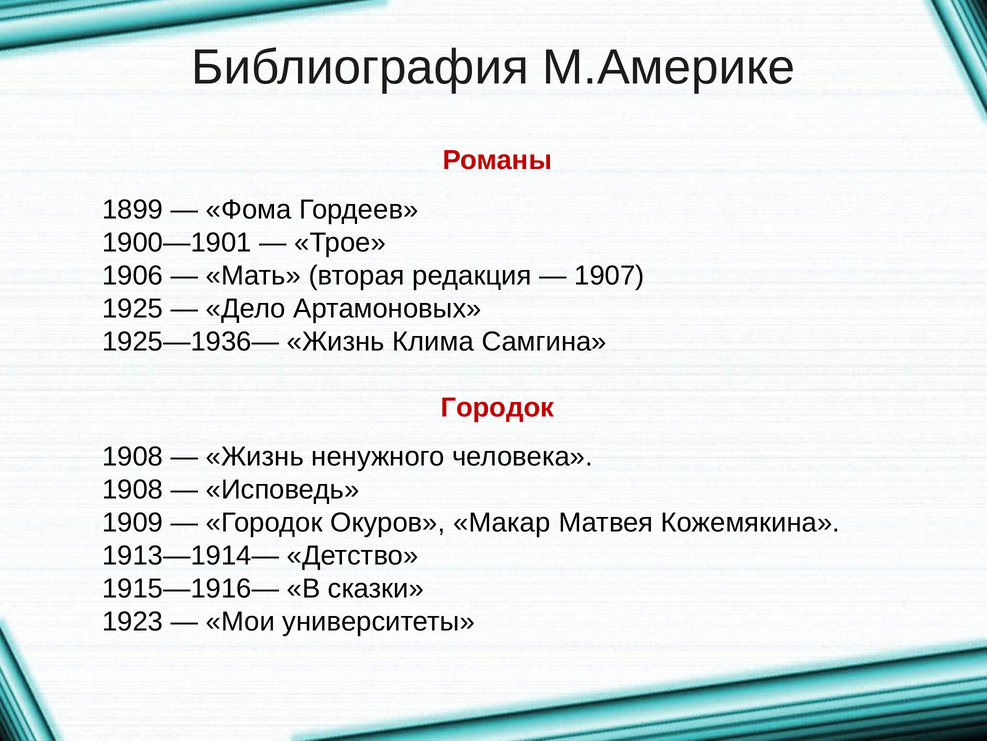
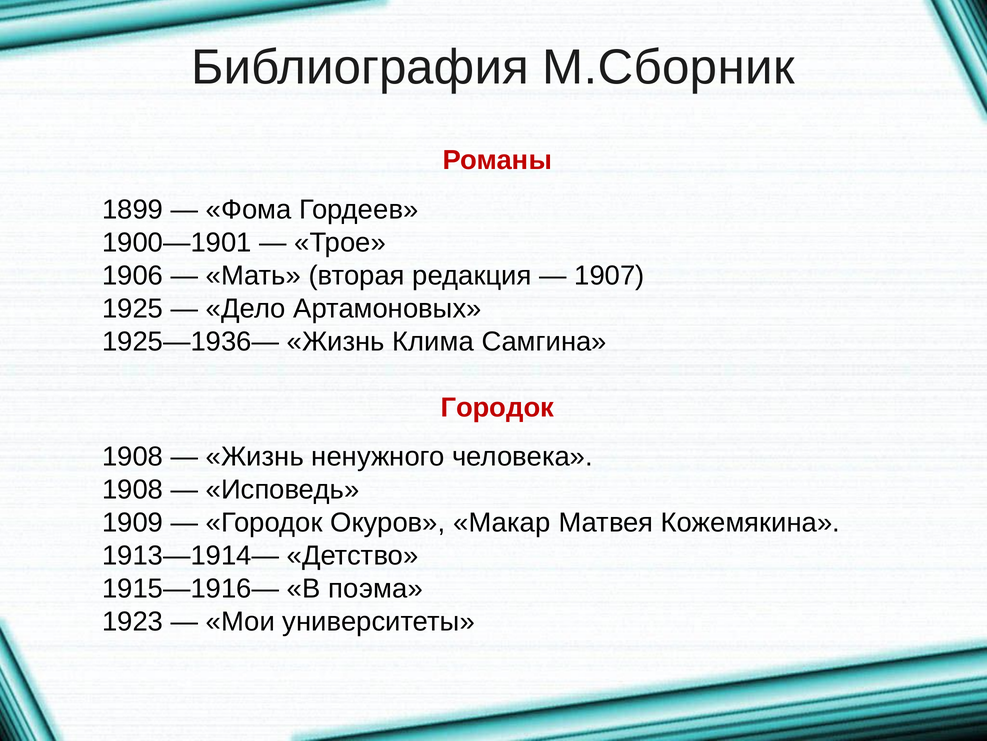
М.Америке: М.Америке -> М.Сборник
сказки: сказки -> поэма
